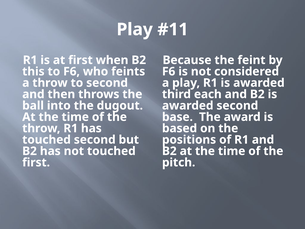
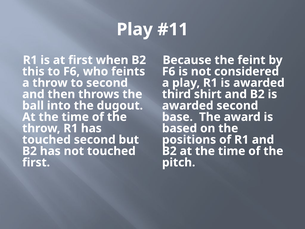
each: each -> shirt
